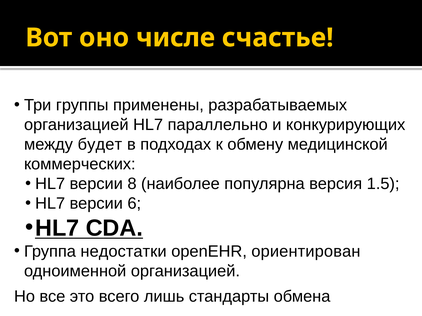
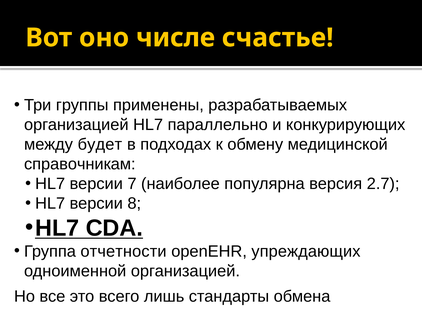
коммерческих: коммерческих -> справочникам
8: 8 -> 7
1.5: 1.5 -> 2.7
6: 6 -> 8
недостатки: недостатки -> отчетности
ориентирован: ориентирован -> упреждающих
